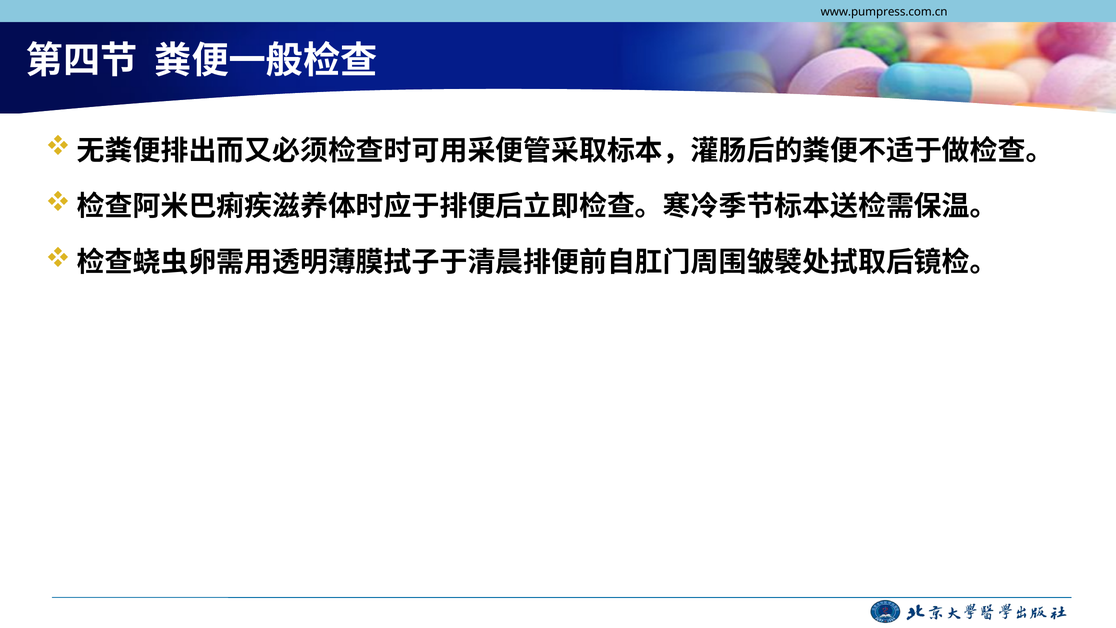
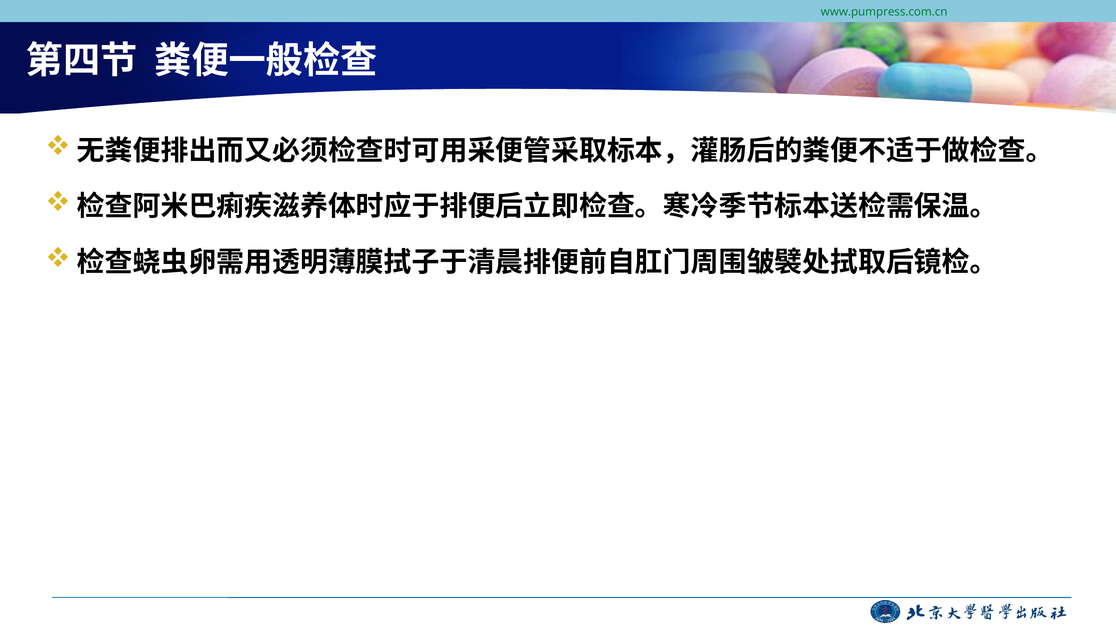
www.pumpress.com.cn colour: black -> green
